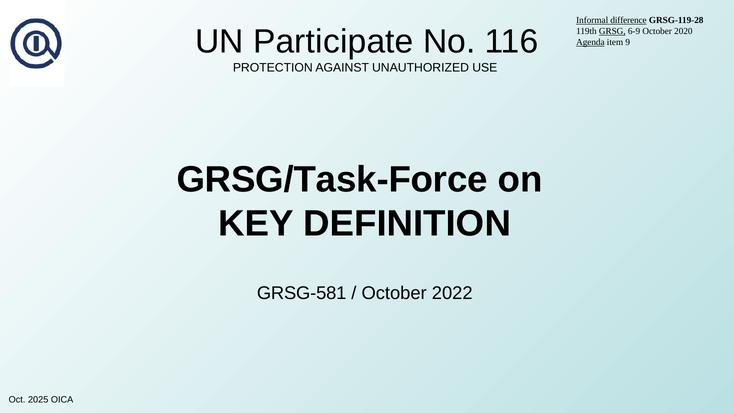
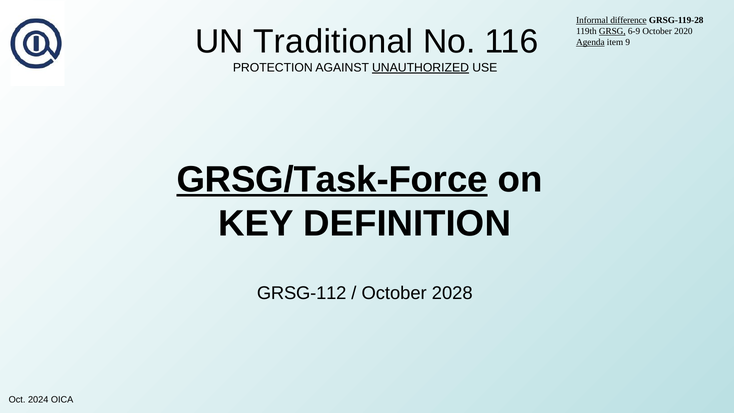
Participate: Participate -> Traditional
UNAUTHORIZED underline: none -> present
GRSG/Task-Force underline: none -> present
GRSG-581: GRSG-581 -> GRSG-112
2022: 2022 -> 2028
2025: 2025 -> 2024
